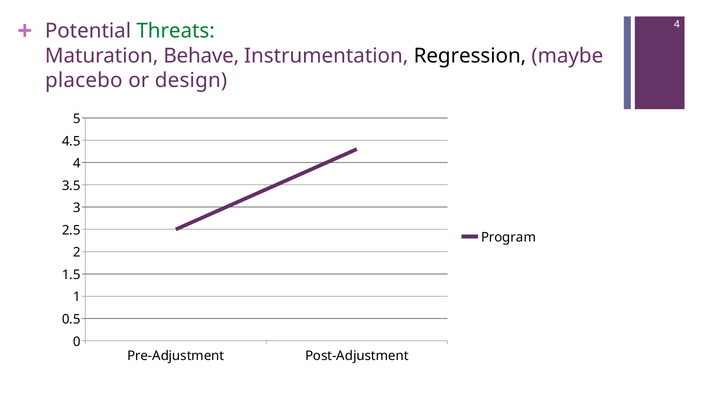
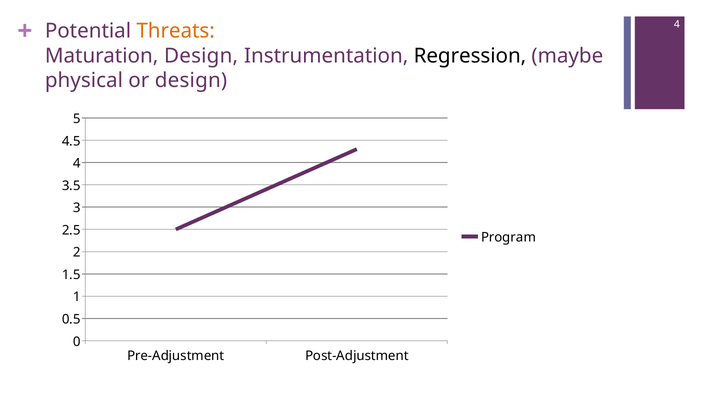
Threats colour: green -> orange
Maturation Behave: Behave -> Design
placebo: placebo -> physical
